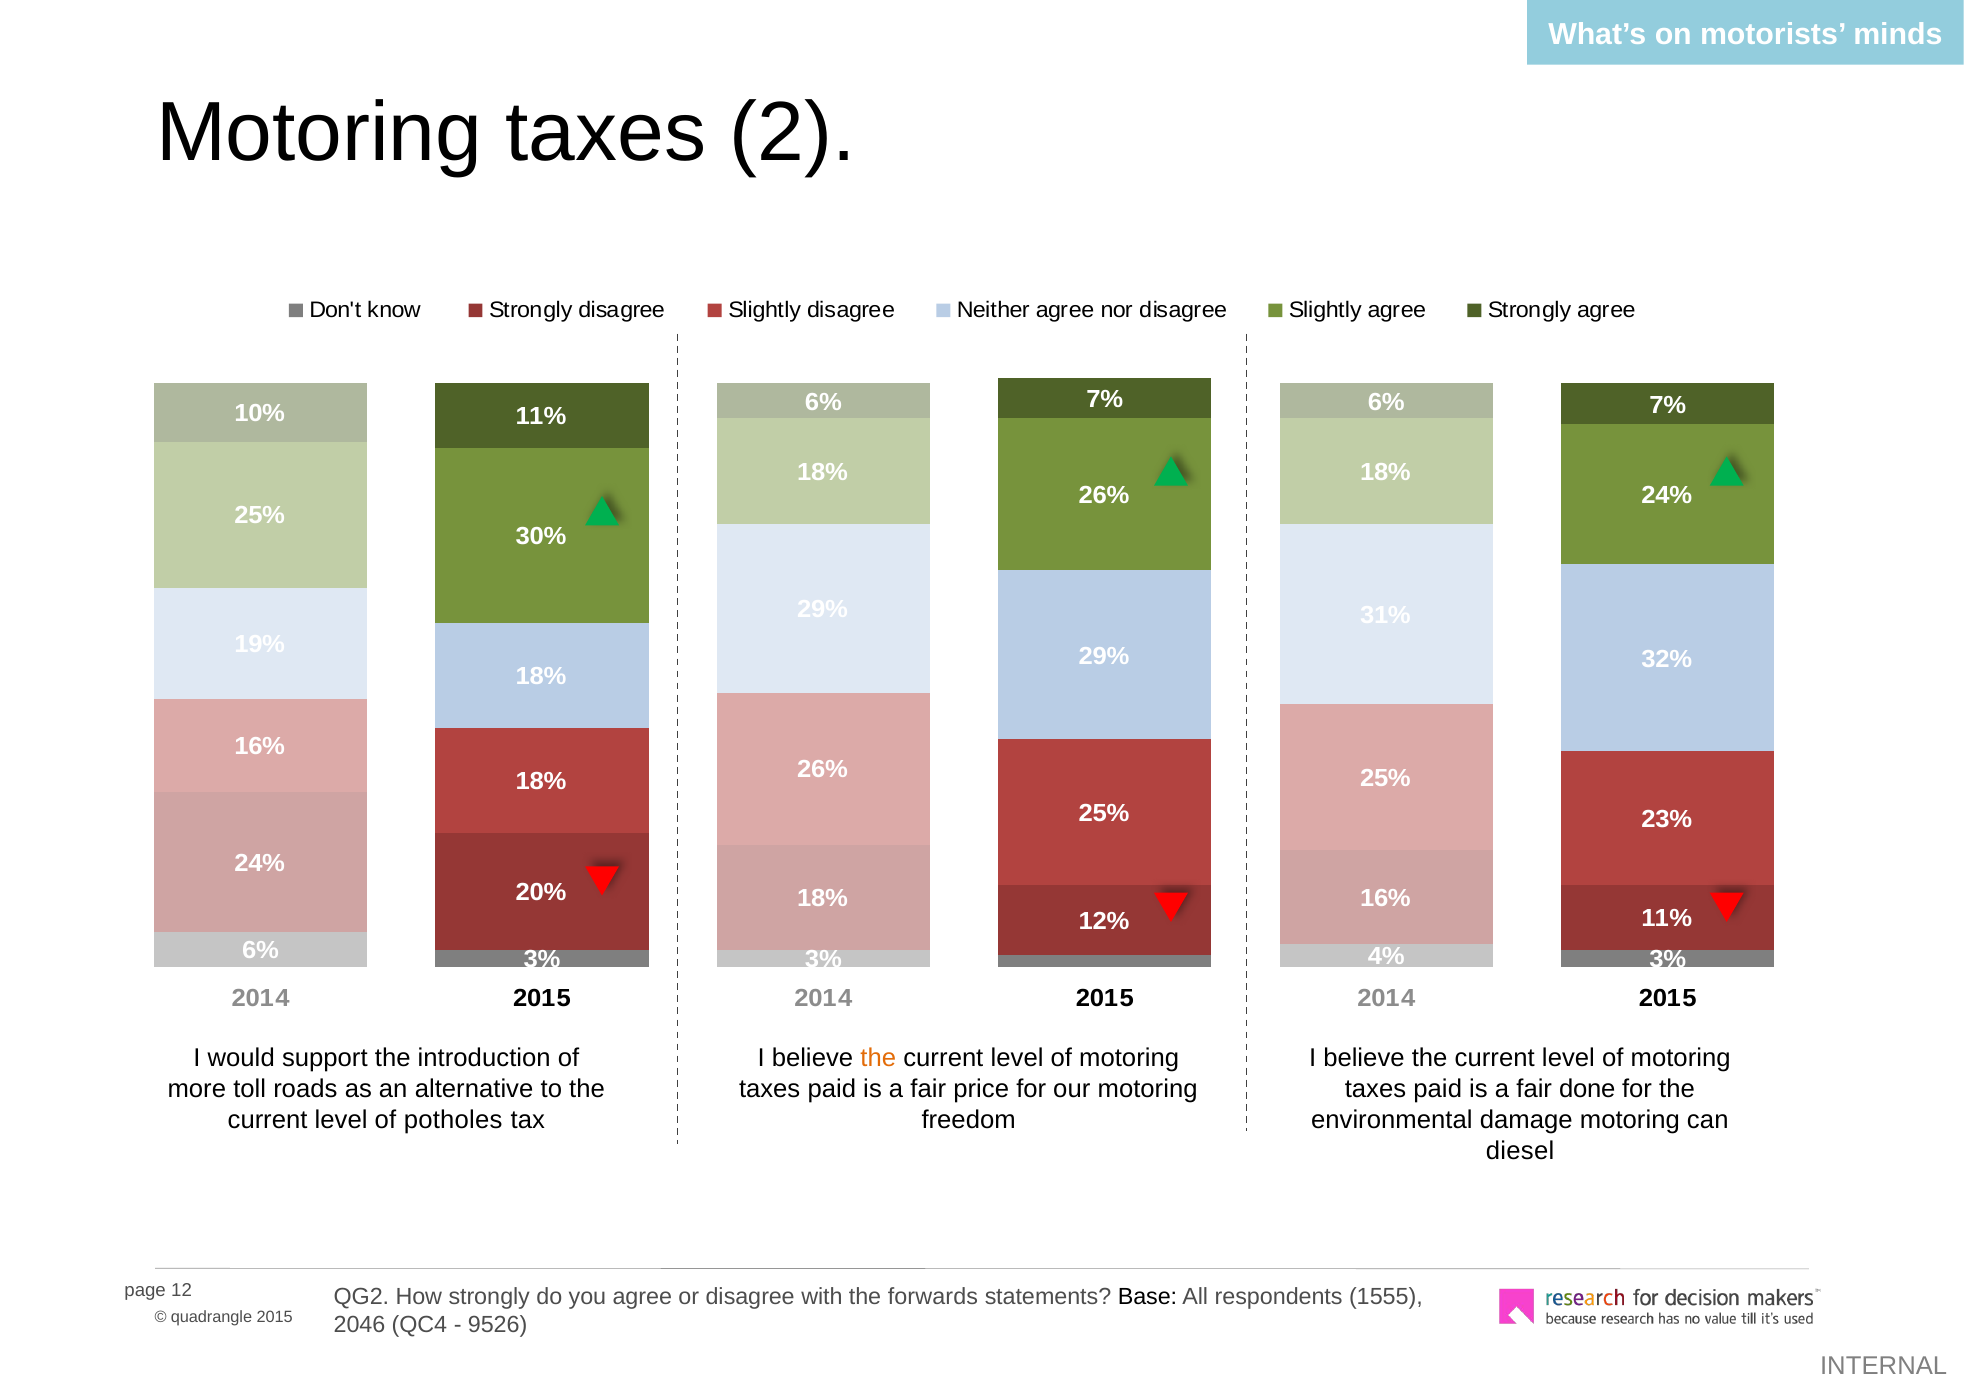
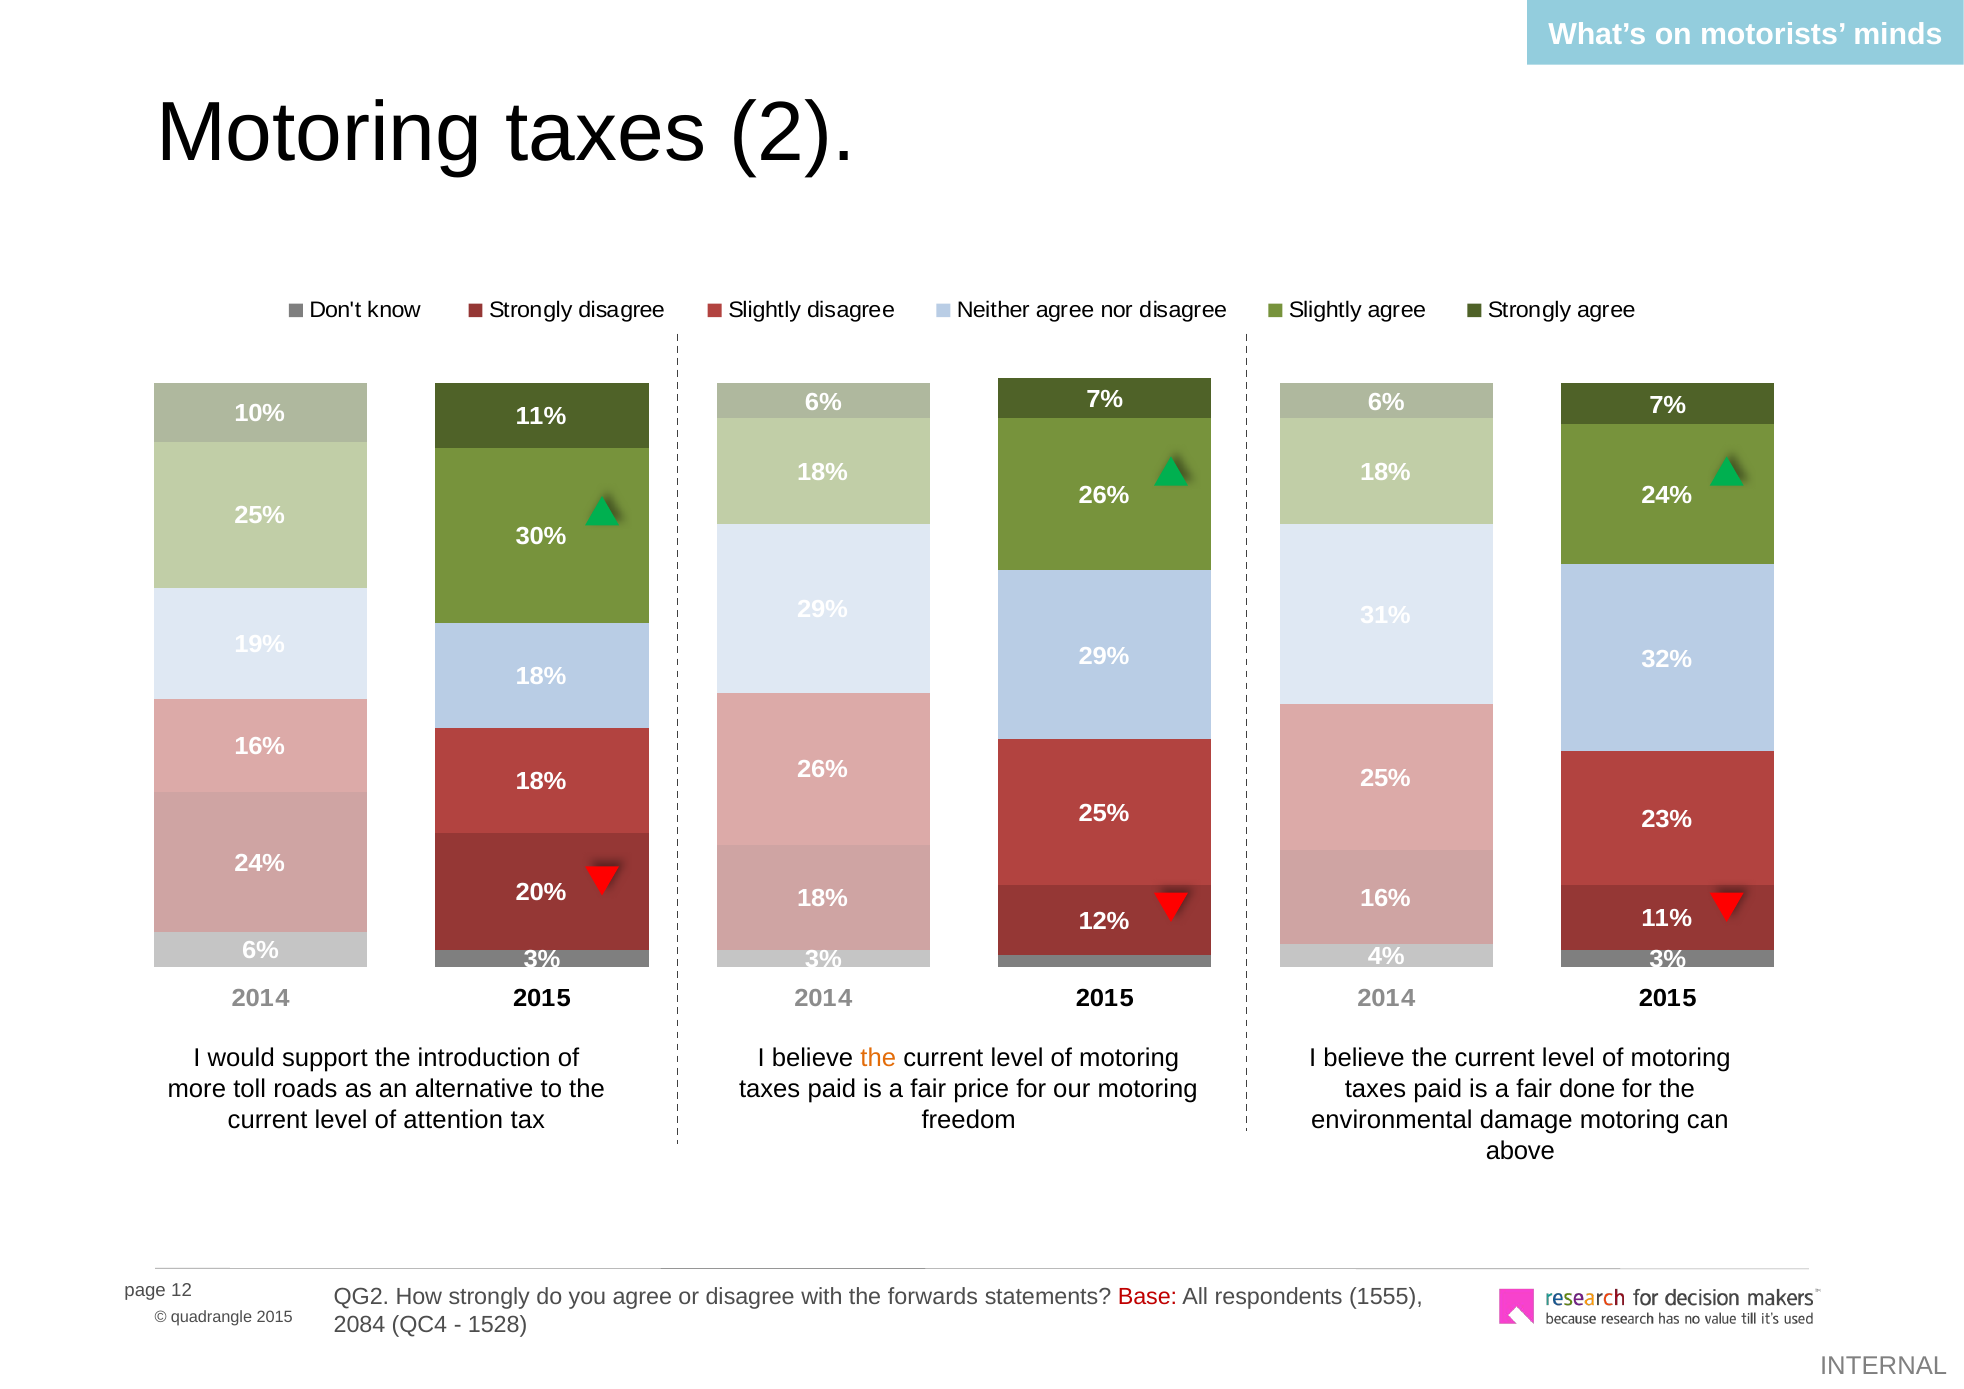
potholes: potholes -> attention
diesel: diesel -> above
Base colour: black -> red
2046: 2046 -> 2084
9526: 9526 -> 1528
